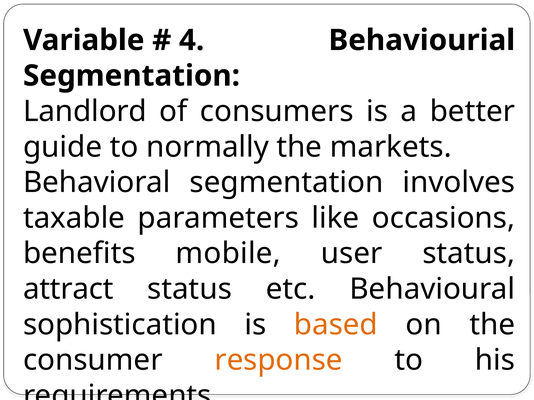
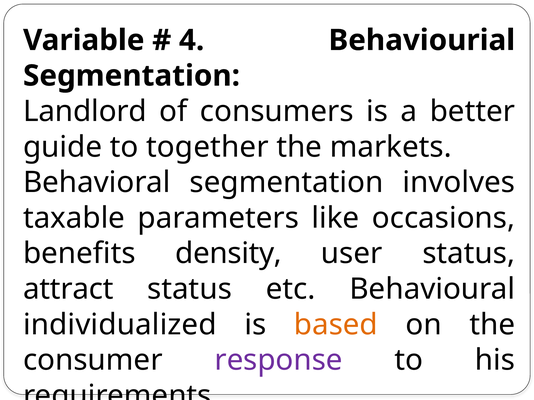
normally: normally -> together
mobile: mobile -> density
sophistication: sophistication -> individualized
response colour: orange -> purple
